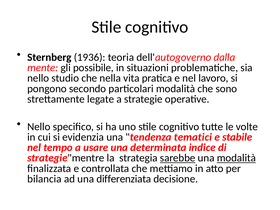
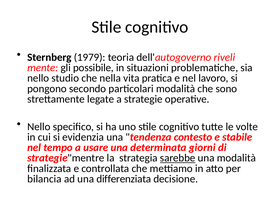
1936: 1936 -> 1979
dalla: dalla -> riveli
tematici: tematici -> contesto
indice: indice -> giorni
modalità at (236, 158) underline: present -> none
